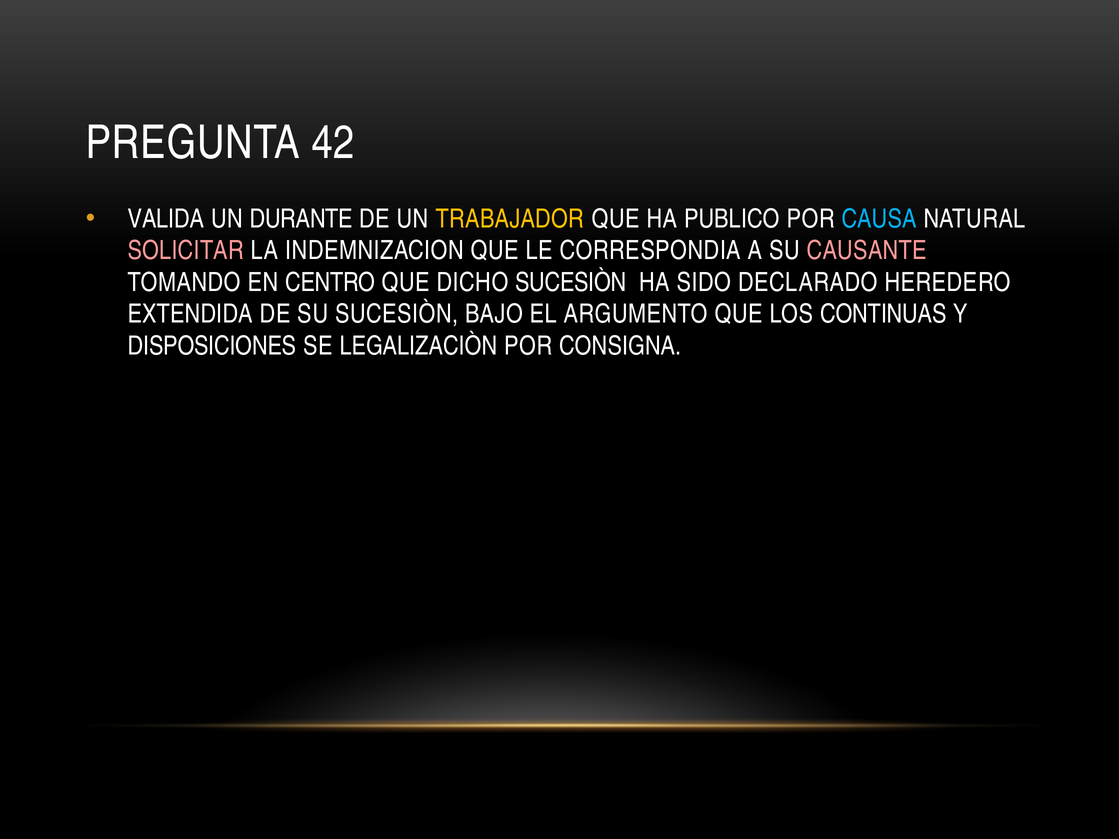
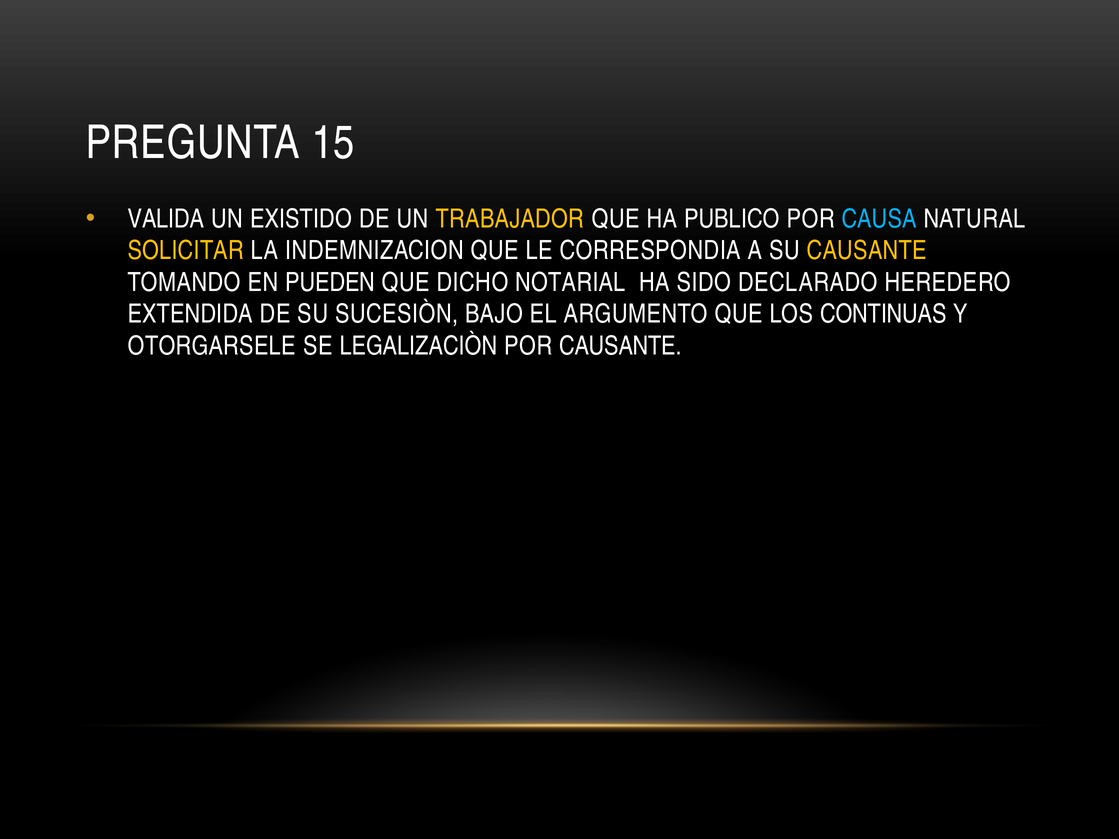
42: 42 -> 15
DURANTE: DURANTE -> EXISTIDO
SOLICITAR colour: pink -> yellow
CAUSANTE at (867, 251) colour: pink -> yellow
CENTRO: CENTRO -> PUEDEN
DICHO SUCESIÒN: SUCESIÒN -> NOTARIAL
DISPOSICIONES: DISPOSICIONES -> OTORGARSELE
POR CONSIGNA: CONSIGNA -> CAUSANTE
